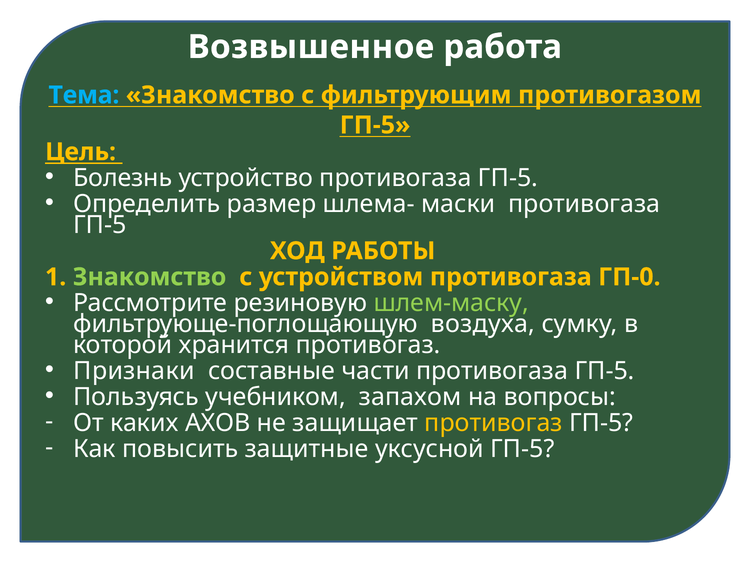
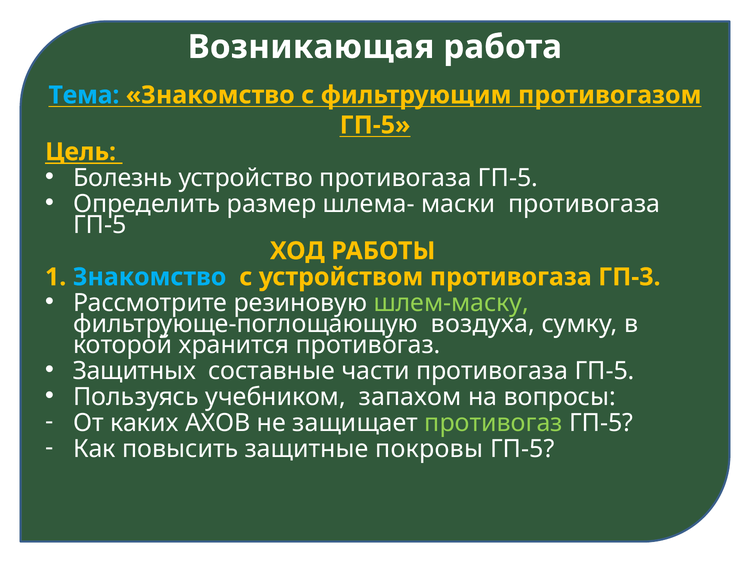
Возвышенное: Возвышенное -> Возникающая
Знакомство at (150, 277) colour: light green -> light blue
ГП-0: ГП-0 -> ГП-3
Признаки: Признаки -> Защитных
противогаз at (494, 423) colour: yellow -> light green
уксусной: уксусной -> покровы
